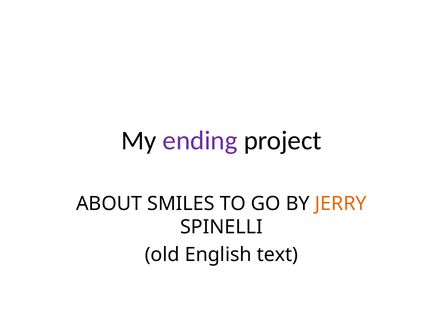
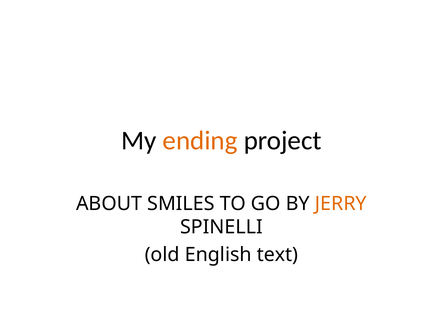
ending colour: purple -> orange
